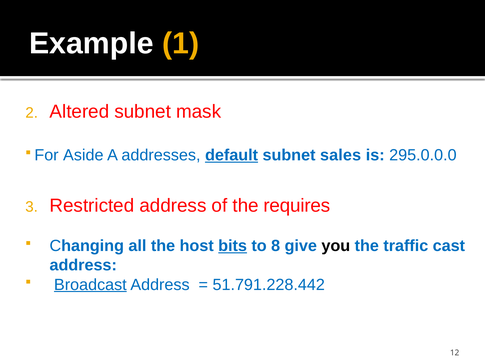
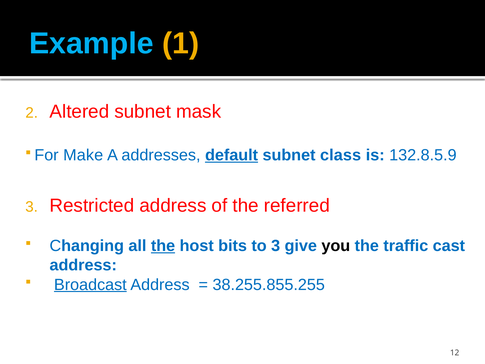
Example colour: white -> light blue
Aside: Aside -> Make
sales: sales -> class
295.0.0.0: 295.0.0.0 -> 132.8.5.9
requires: requires -> referred
the at (163, 246) underline: none -> present
bits underline: present -> none
to 8: 8 -> 3
51.791.228.442: 51.791.228.442 -> 38.255.855.255
